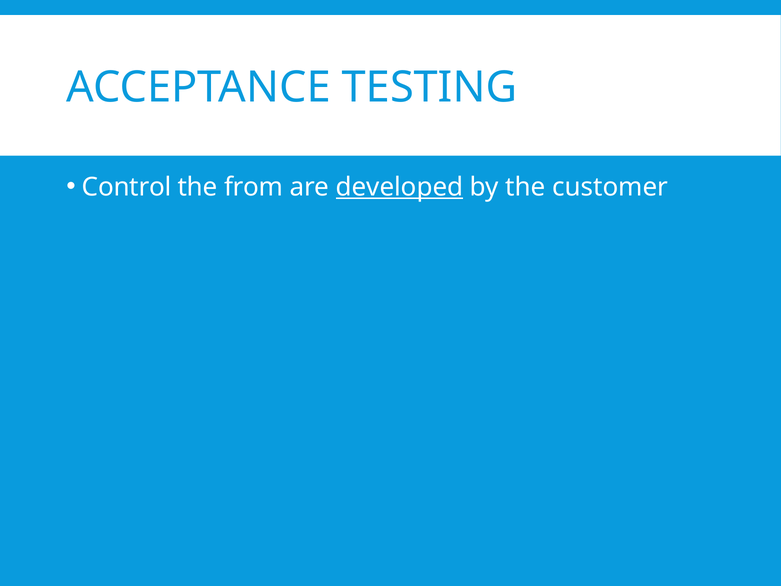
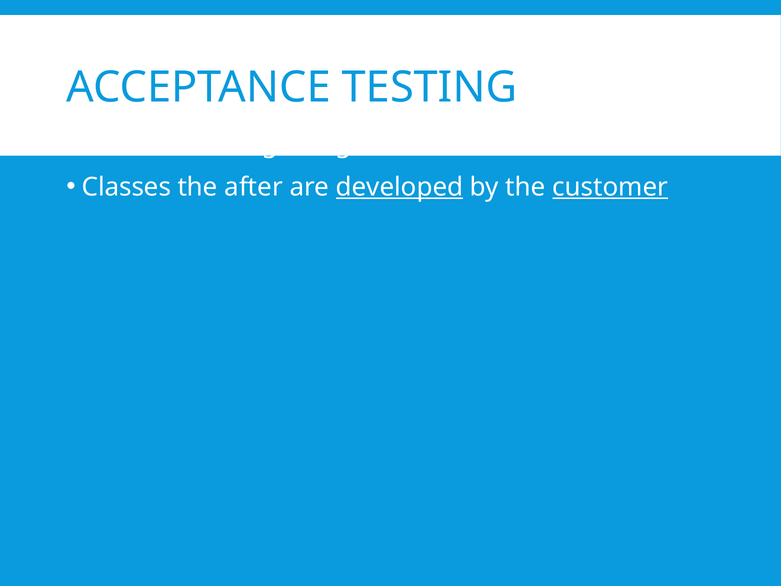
or control: control -> getting
Control at (127, 187): Control -> Classes
from: from -> after
customer underline: none -> present
